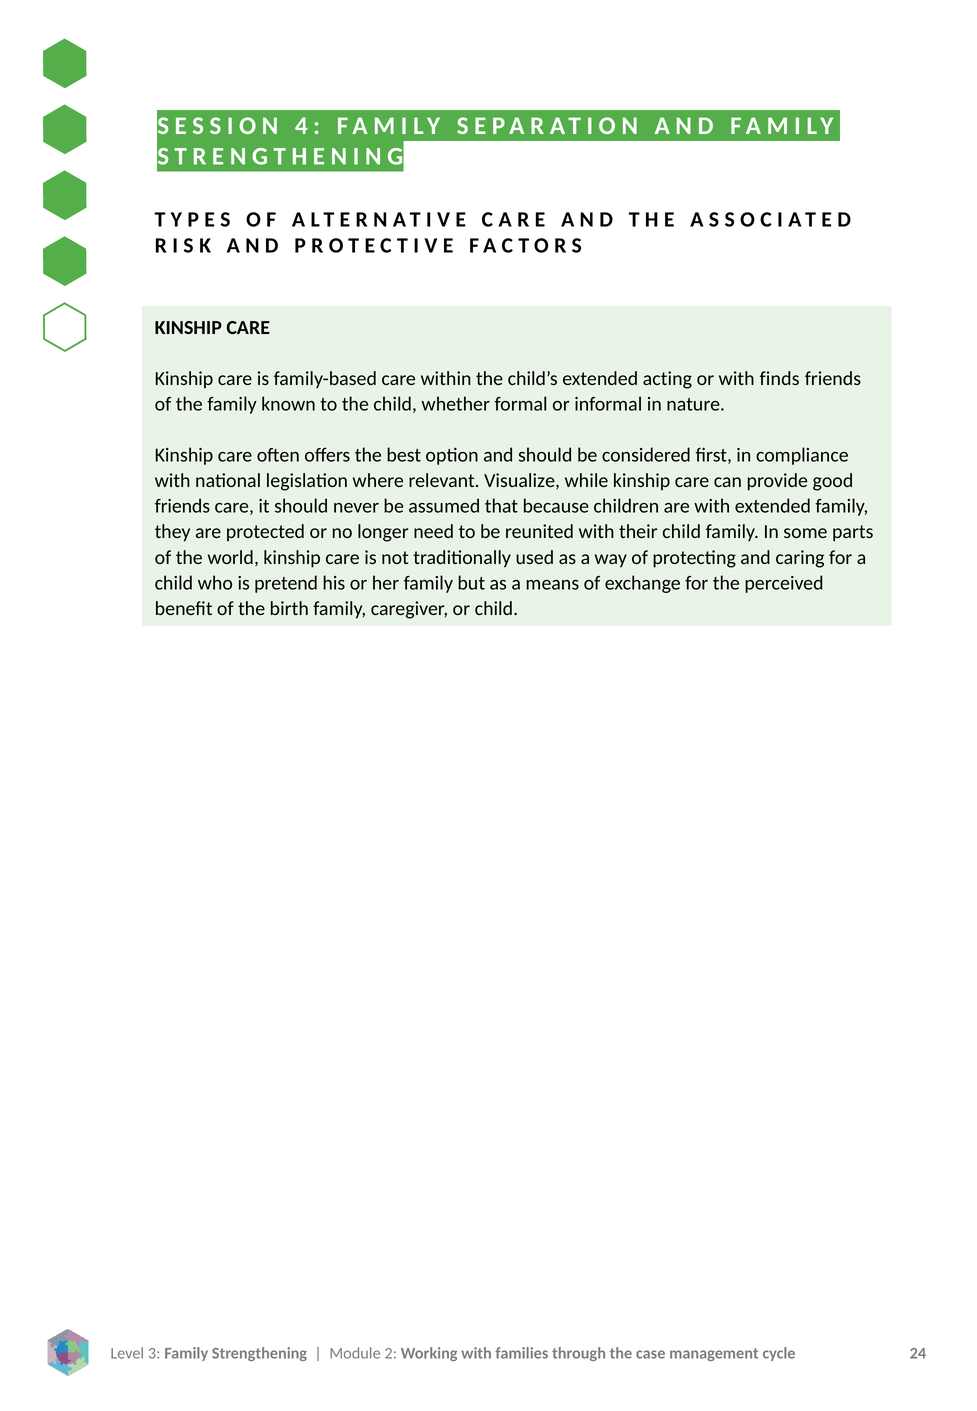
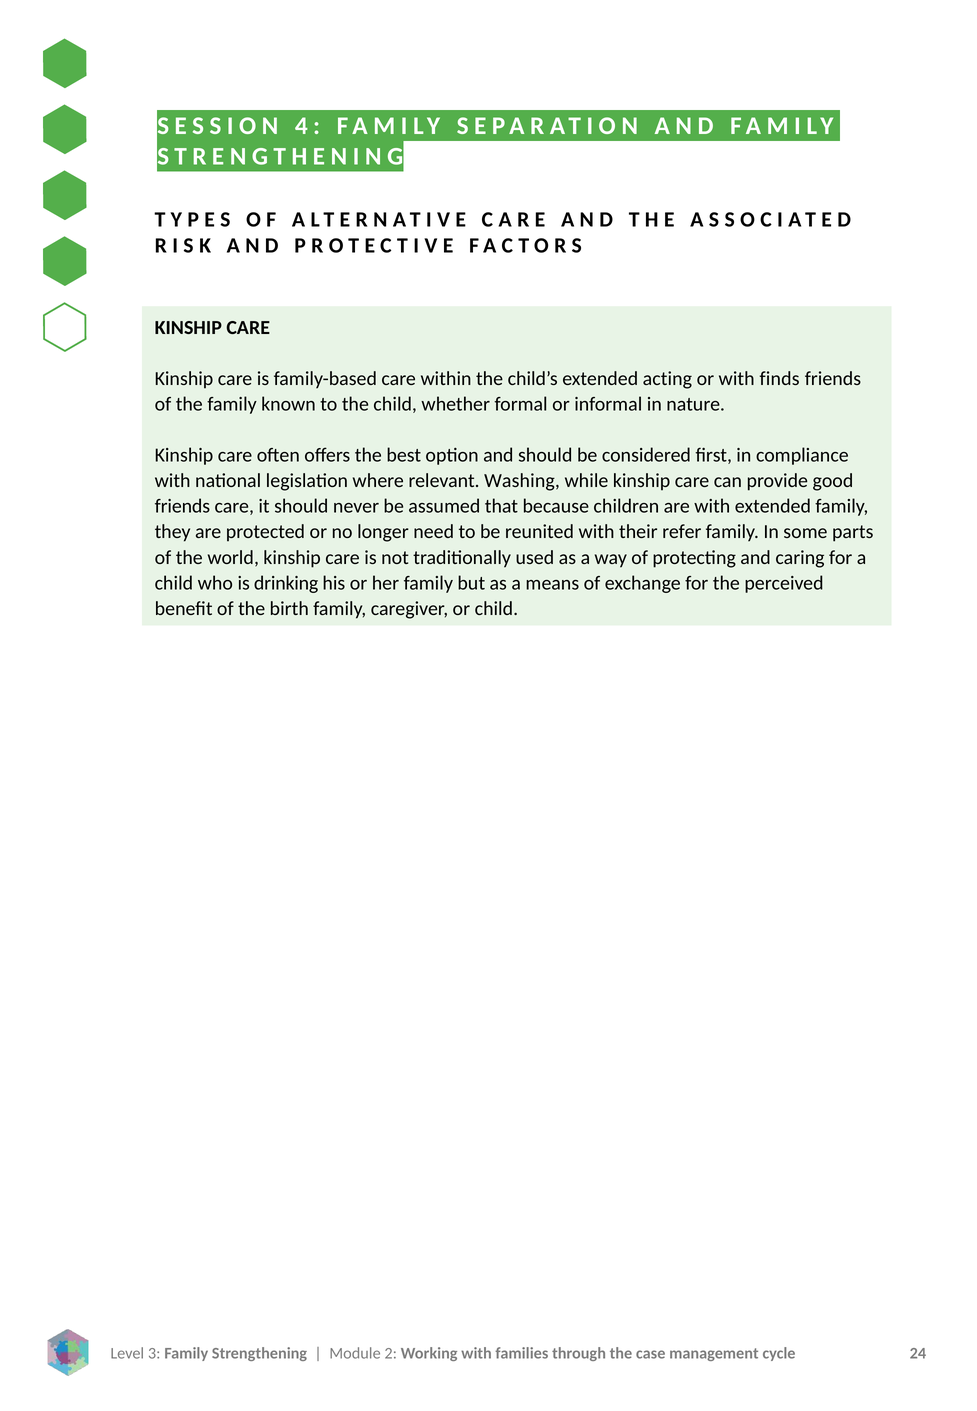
Visualize: Visualize -> Washing
their child: child -> refer
pretend: pretend -> drinking
